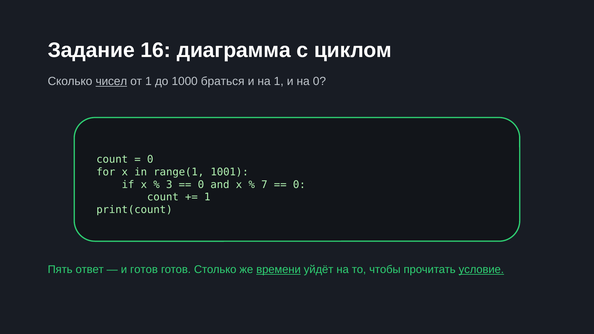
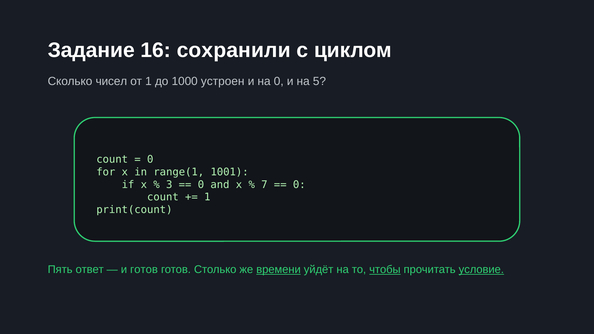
диаграмма: диаграмма -> сохранили
чисел underline: present -> none
браться: браться -> устроен
на 1: 1 -> 0
на 0: 0 -> 5
чтобы underline: none -> present
